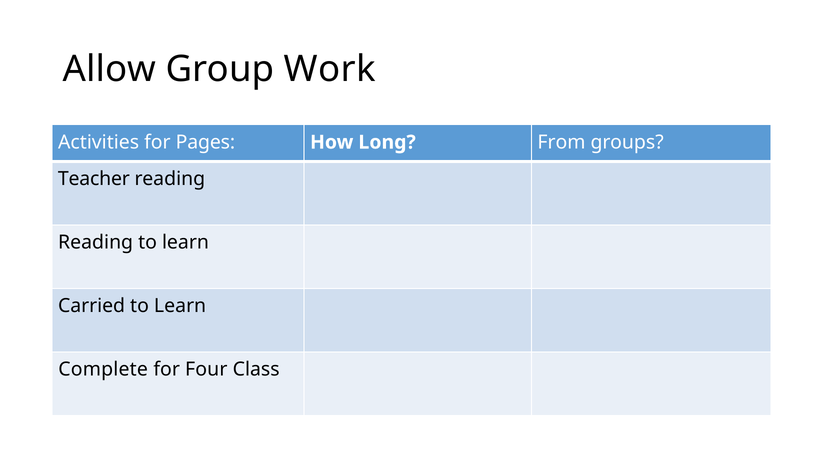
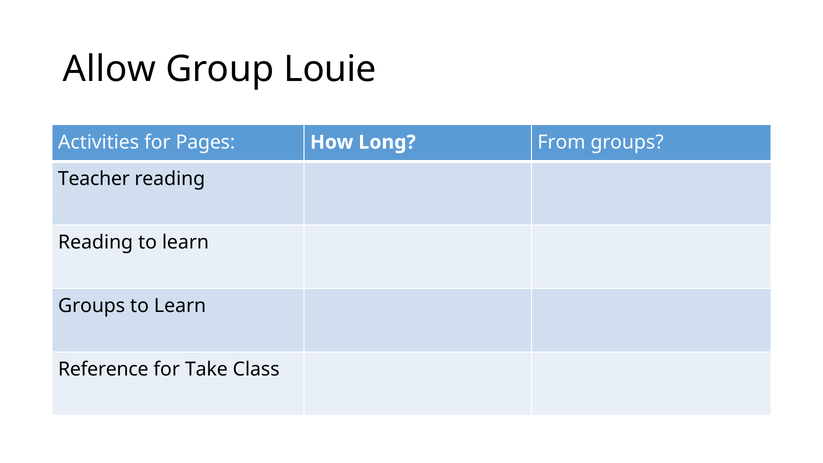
Work: Work -> Louie
Carried at (92, 306): Carried -> Groups
Complete: Complete -> Reference
Four: Four -> Take
